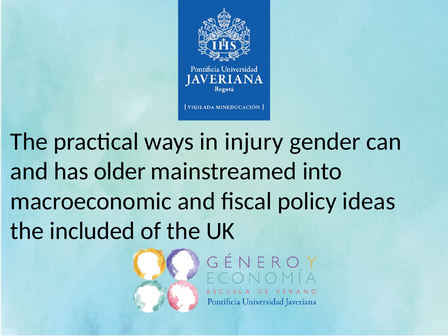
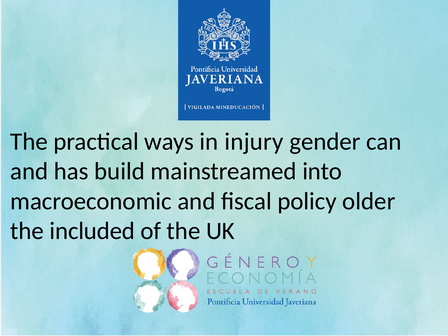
older: older -> build
ideas: ideas -> older
